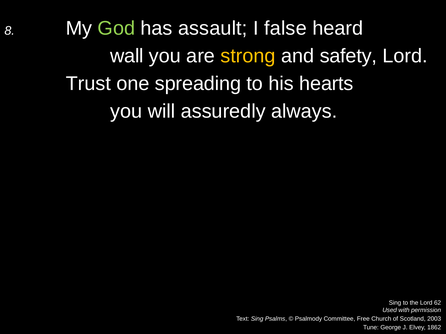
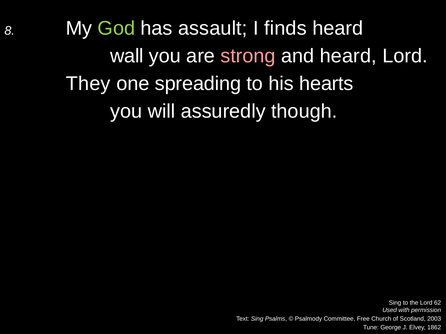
false: false -> finds
strong colour: yellow -> pink
and safety: safety -> heard
Trust: Trust -> They
always: always -> though
